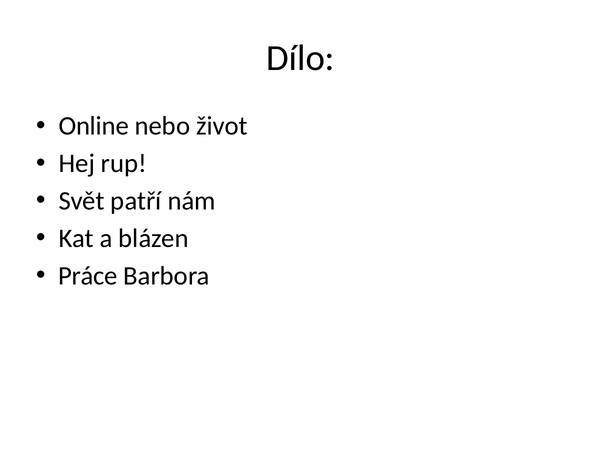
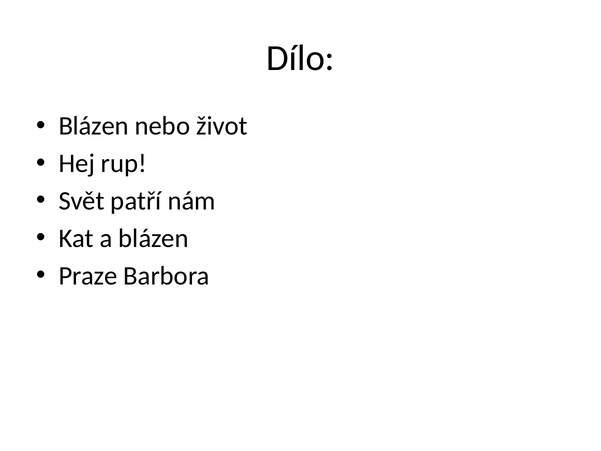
Online at (94, 126): Online -> Blázen
Práce: Práce -> Praze
